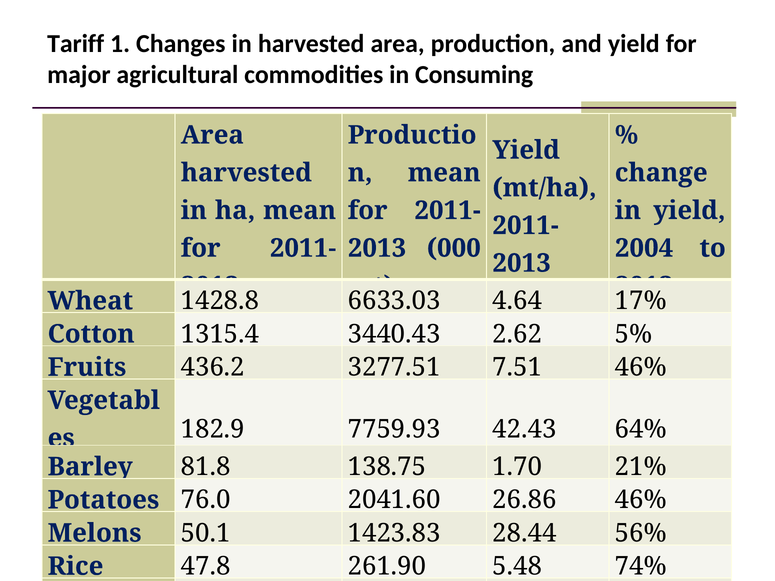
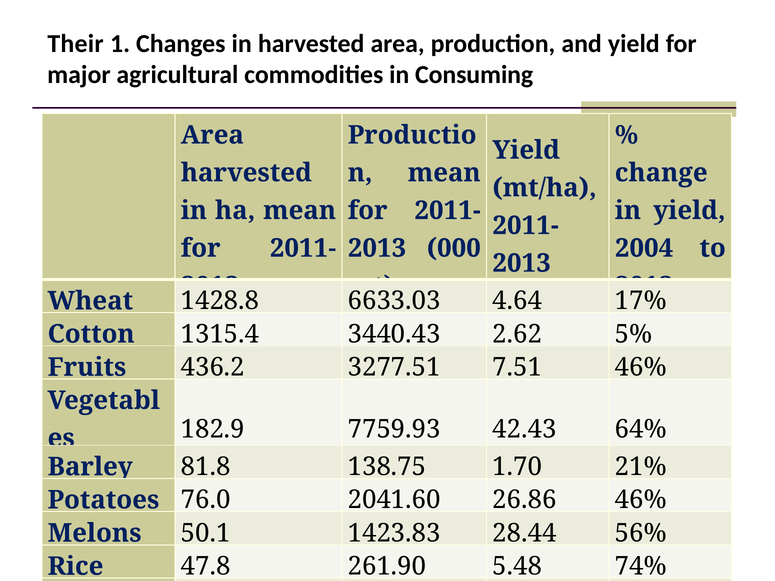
Tariff: Tariff -> Their
